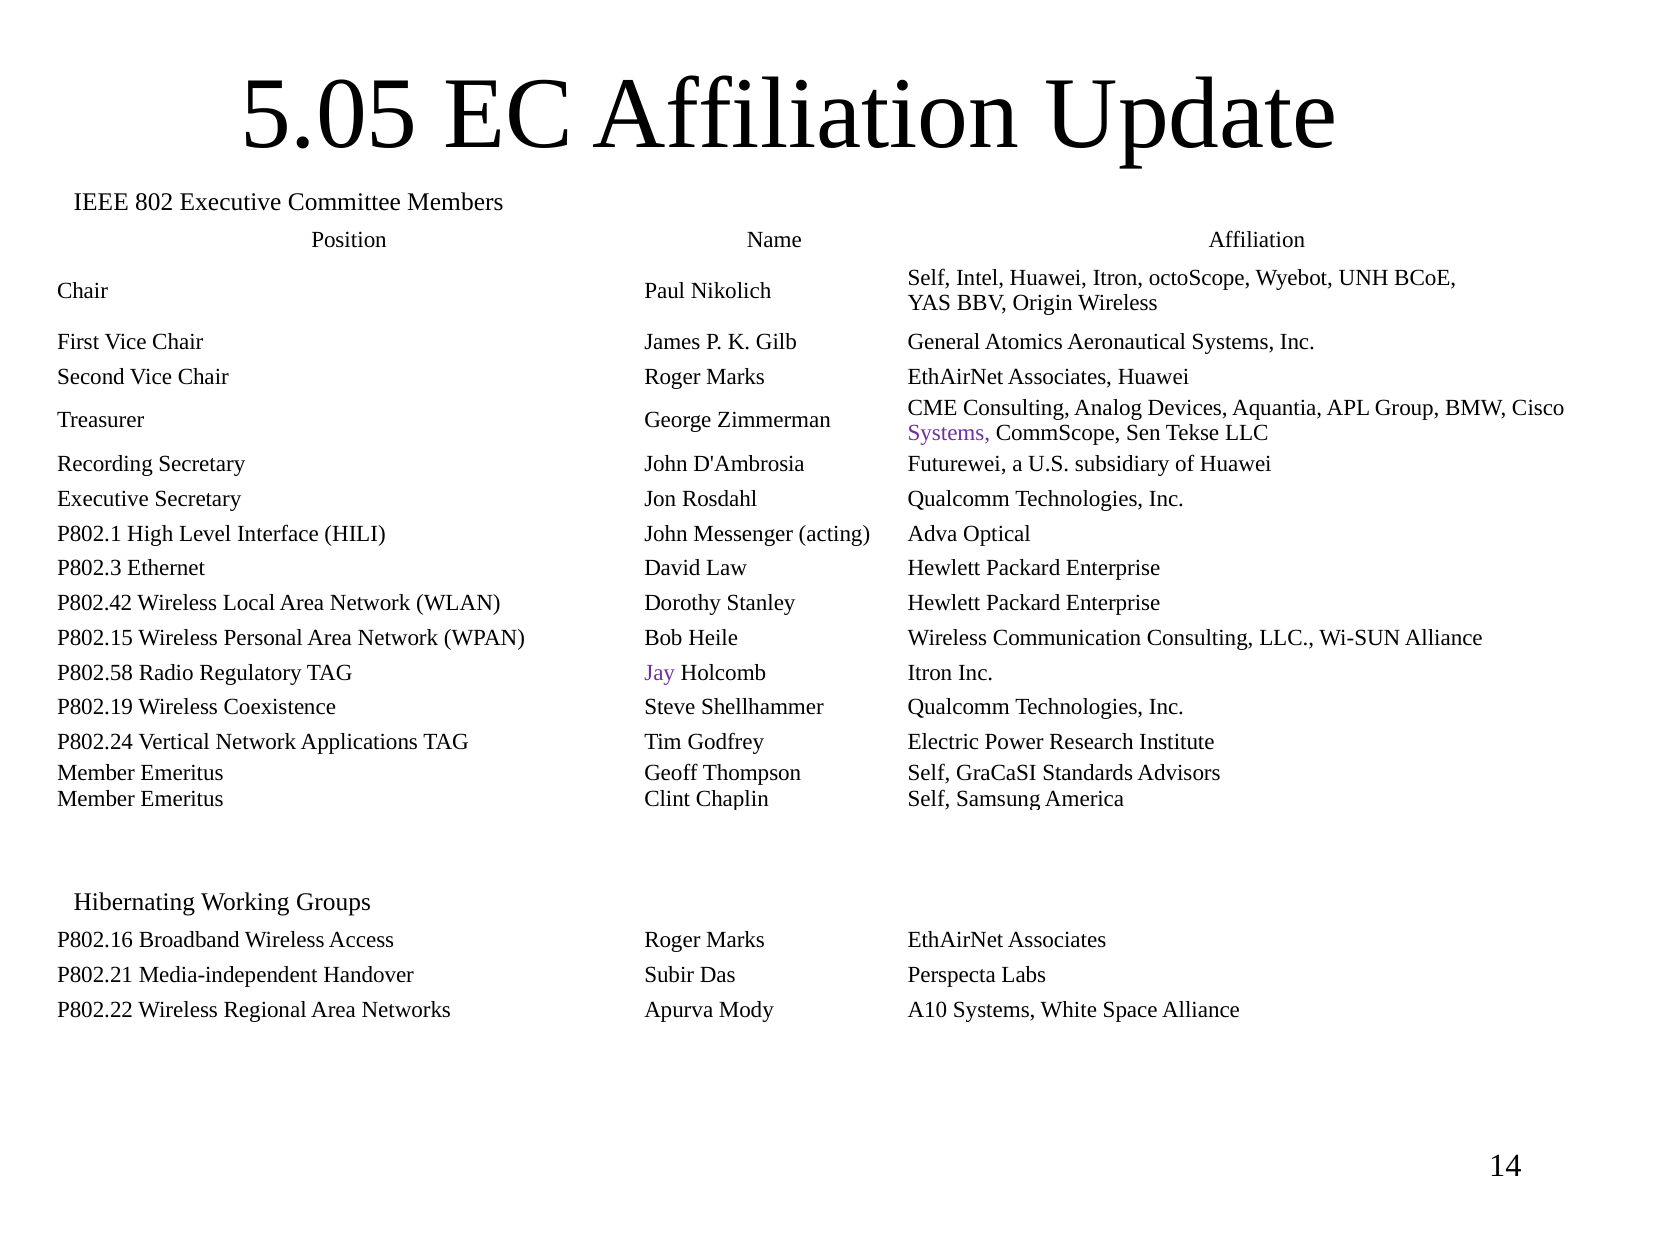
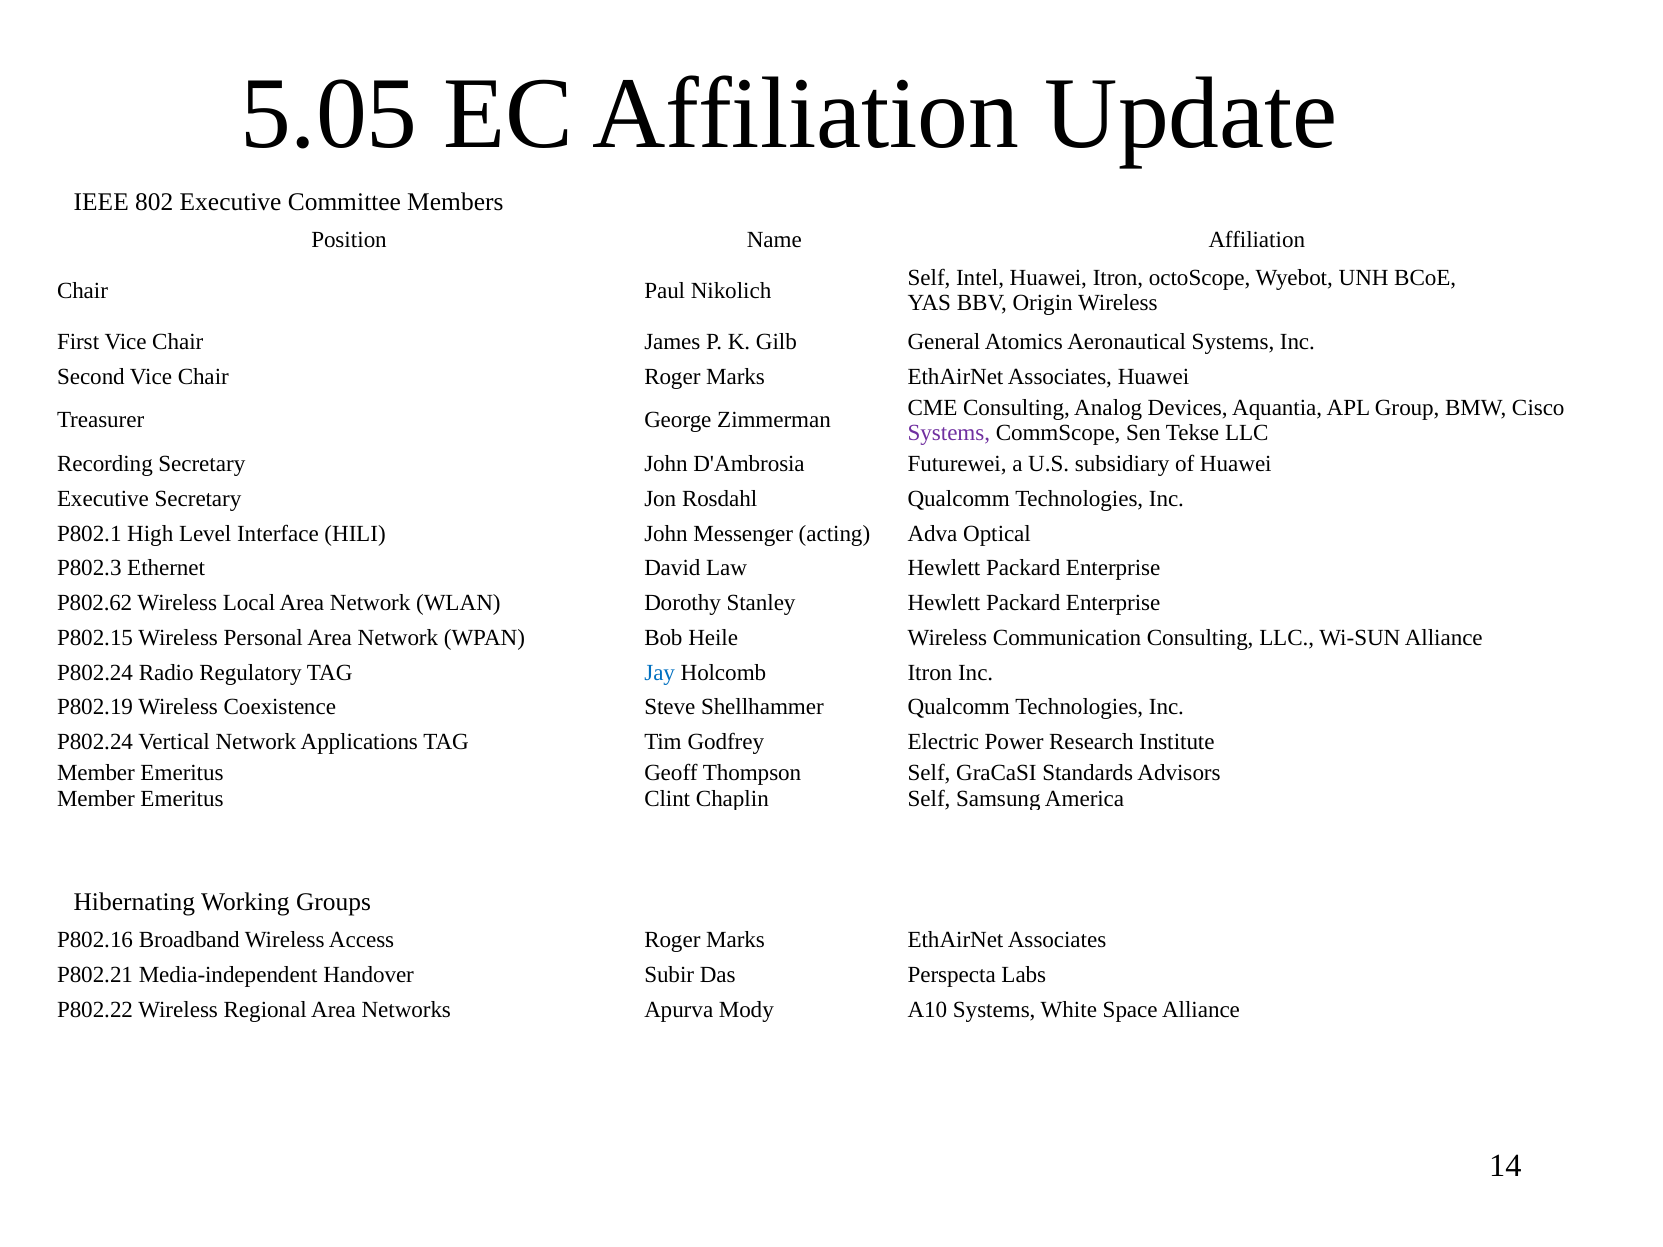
P802.42: P802.42 -> P802.62
P802.58 at (95, 673): P802.58 -> P802.24
Jay colour: purple -> blue
